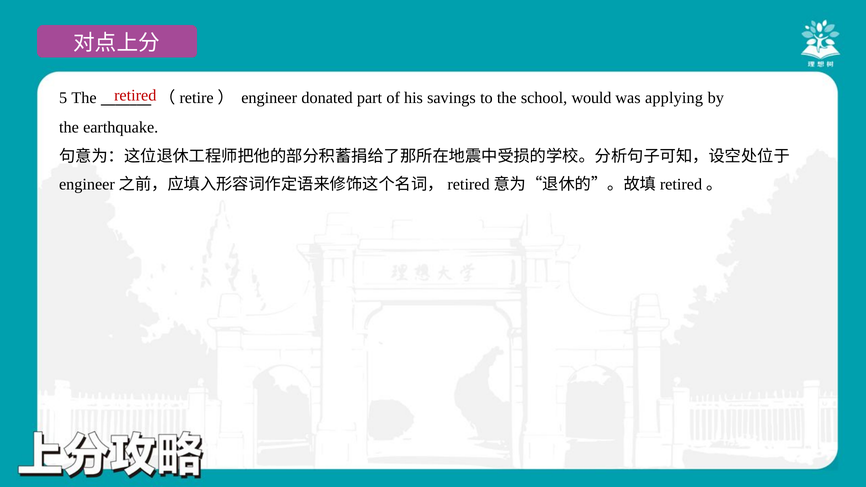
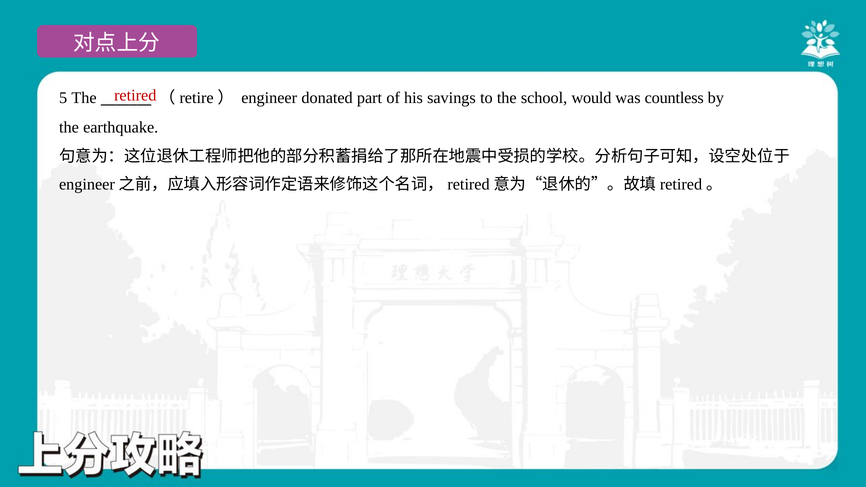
applying: applying -> countless
